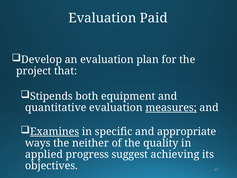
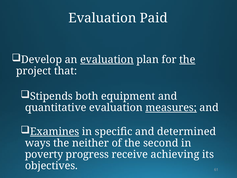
evaluation at (107, 59) underline: none -> present
the at (187, 59) underline: none -> present
appropriate: appropriate -> determined
quality: quality -> second
applied: applied -> poverty
suggest: suggest -> receive
